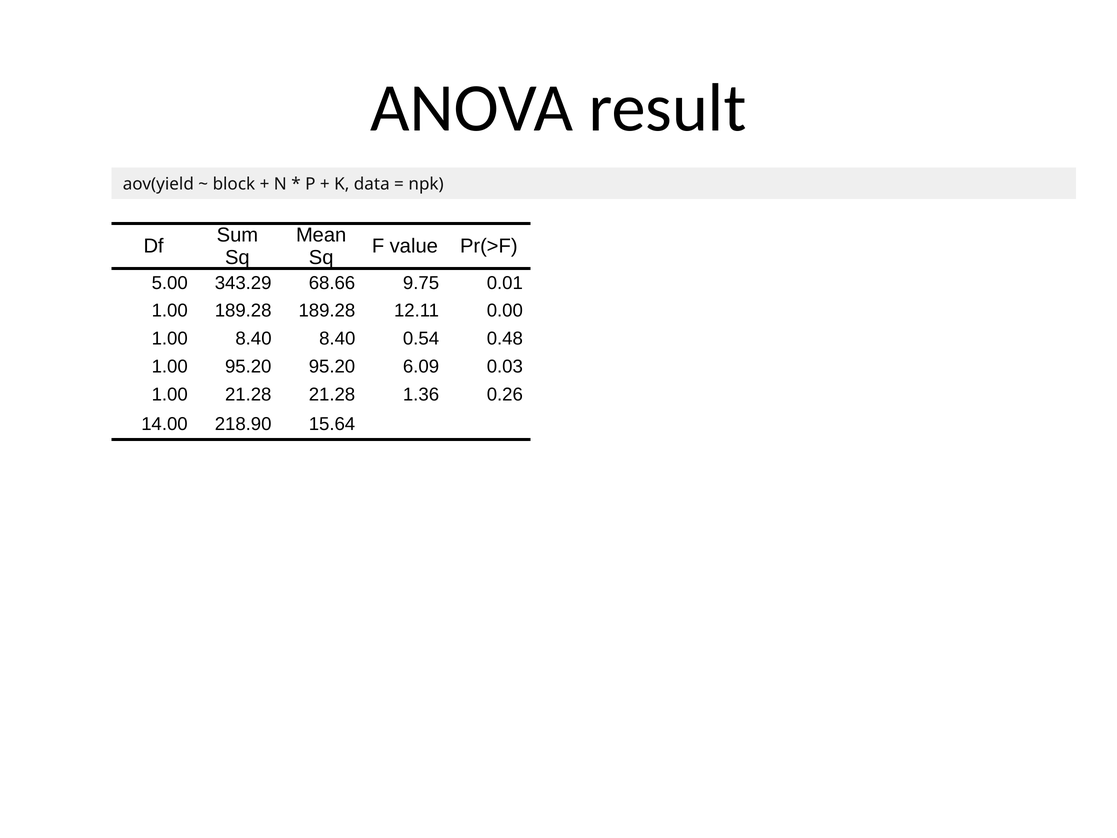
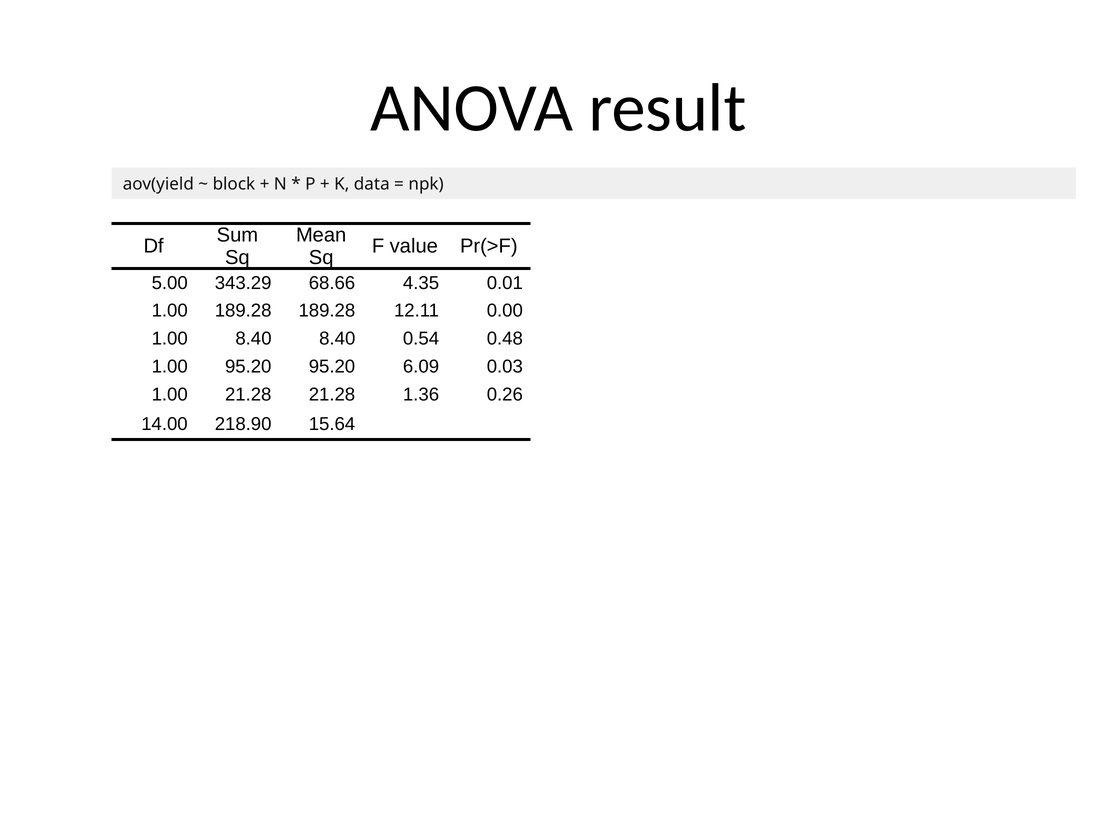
9.75: 9.75 -> 4.35
